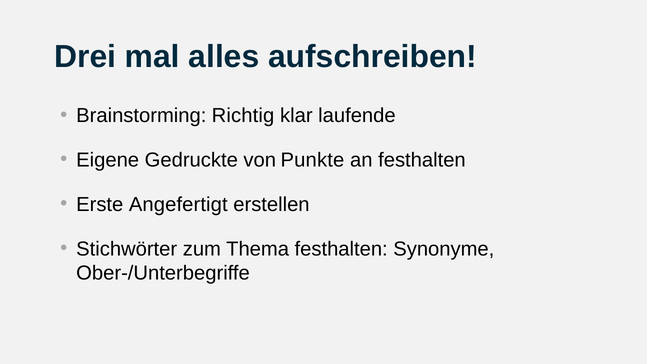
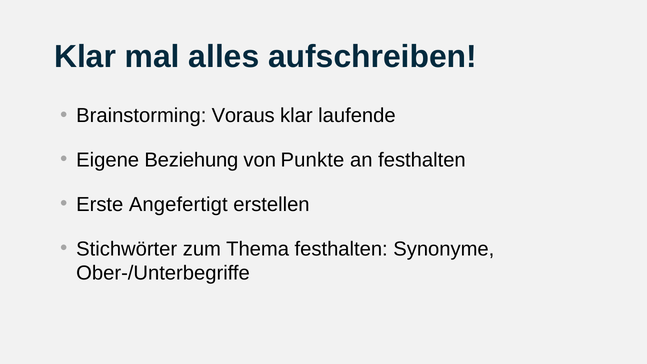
Drei at (85, 56): Drei -> Klar
Richtig: Richtig -> Voraus
Gedruckte: Gedruckte -> Beziehung
